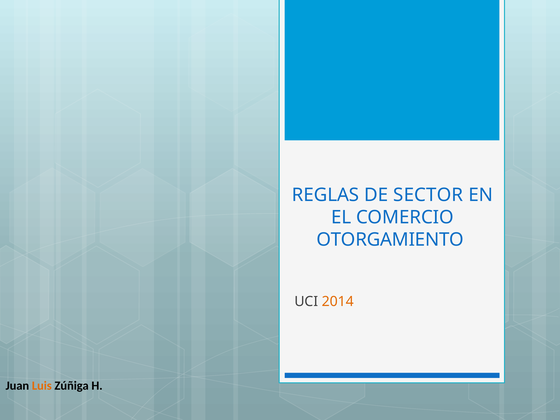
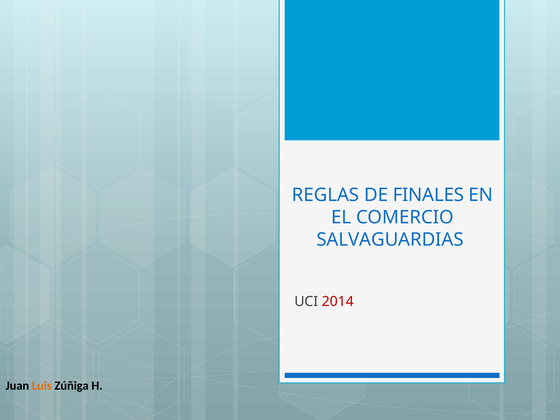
SECTOR: SECTOR -> FINALES
OTORGAMIENTO: OTORGAMIENTO -> SALVAGUARDIAS
2014 colour: orange -> red
